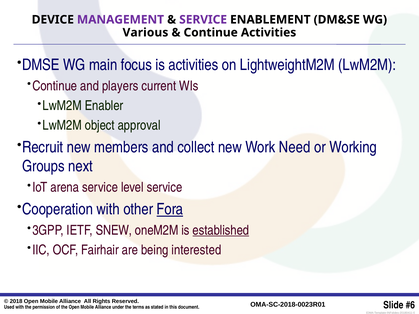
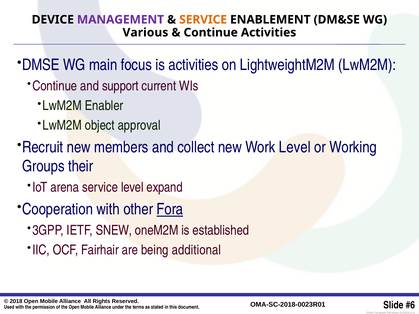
SERVICE at (203, 20) colour: purple -> orange
players: players -> support
Work Need: Need -> Level
next: next -> their
level service: service -> expand
established underline: present -> none
interested: interested -> additional
